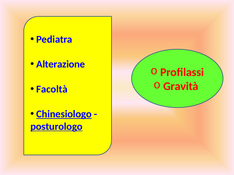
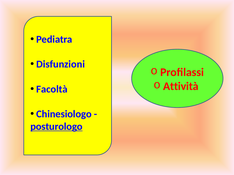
Alterazione: Alterazione -> Disfunzioni
Gravità: Gravità -> Attività
Chinesiologo underline: present -> none
